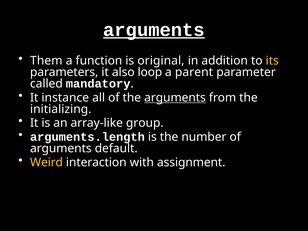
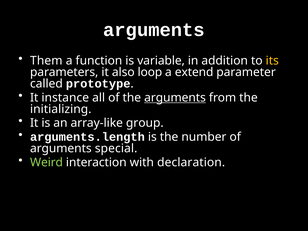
arguments at (154, 30) underline: present -> none
original: original -> variable
parent: parent -> extend
mandatory: mandatory -> prototype
default: default -> special
Weird colour: yellow -> light green
assignment: assignment -> declaration
